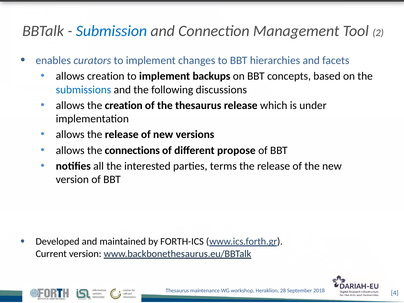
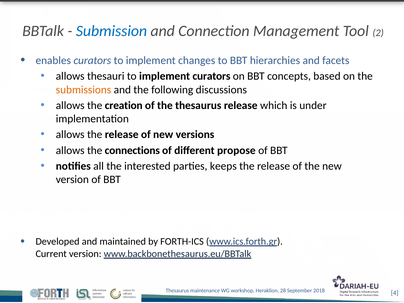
allows creation: creation -> thesauri
implement backups: backups -> curators
submissions colour: blue -> orange
terms: terms -> keeps
